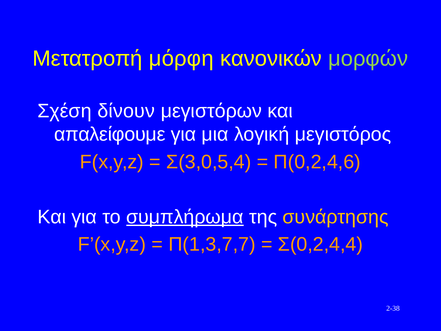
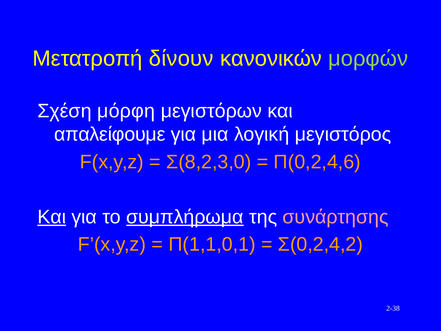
μόρφη: μόρφη -> δίνουν
δίνουν: δίνουν -> μόρφη
Σ(3,0,5,4: Σ(3,0,5,4 -> Σ(8,2,3,0
Και at (52, 217) underline: none -> present
συνάρτησης colour: yellow -> pink
Π(1,3,7,7: Π(1,3,7,7 -> Π(1,1,0,1
Σ(0,2,4,4: Σ(0,2,4,4 -> Σ(0,2,4,2
